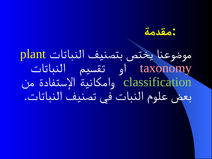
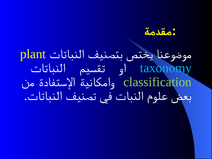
taxonomy colour: pink -> light blue
